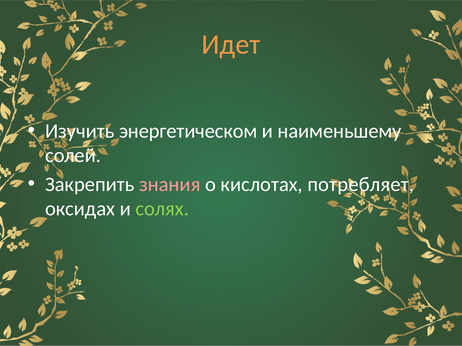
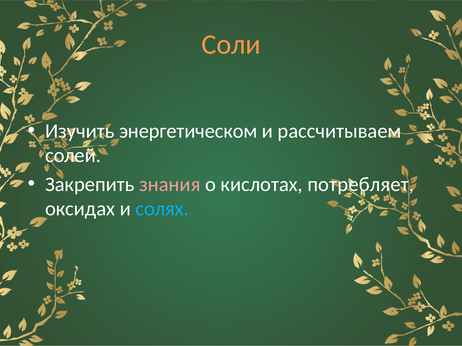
Идет: Идет -> Соли
наименьшему: наименьшему -> рассчитываем
солях colour: light green -> light blue
